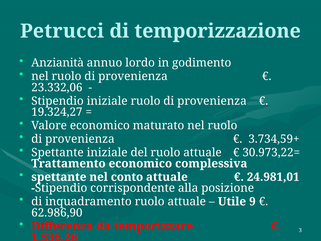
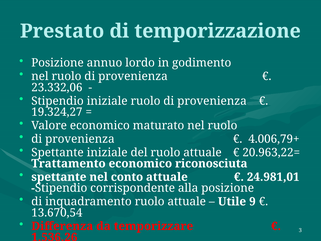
Petrucci: Petrucci -> Prestato
Anzianità at (58, 63): Anzianità -> Posizione
3.734,59+: 3.734,59+ -> 4.006,79+
30.973,22=: 30.973,22= -> 20.963,22=
complessiva: complessiva -> riconosciuta
62.986,90: 62.986,90 -> 13.670,54
